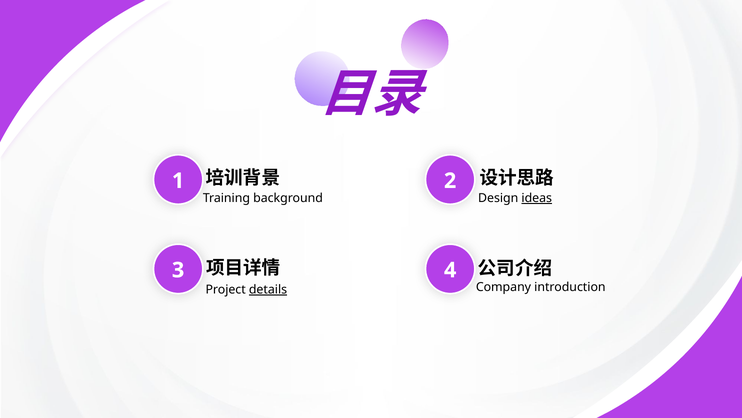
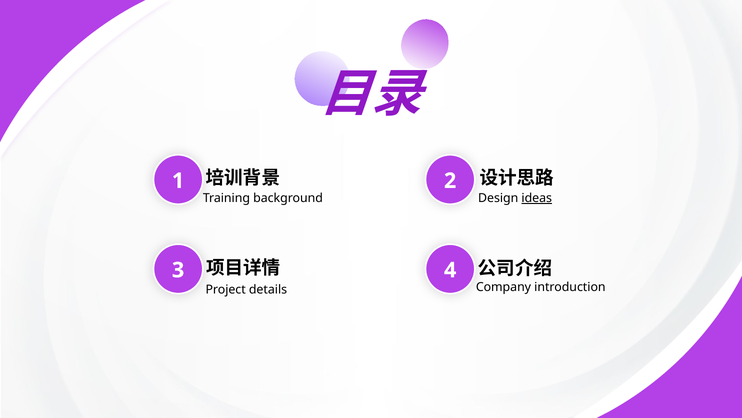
details underline: present -> none
